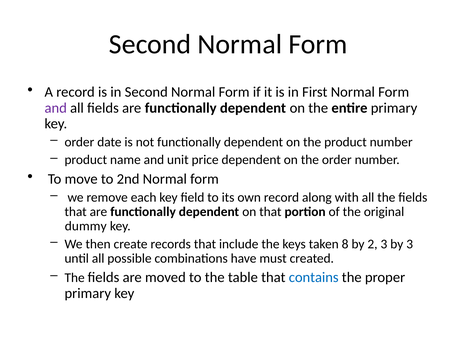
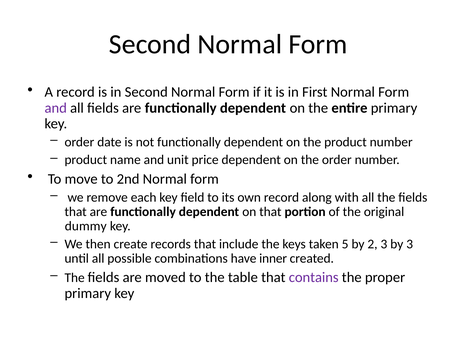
8: 8 -> 5
must: must -> inner
contains colour: blue -> purple
